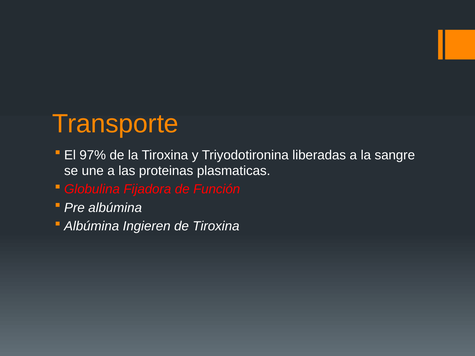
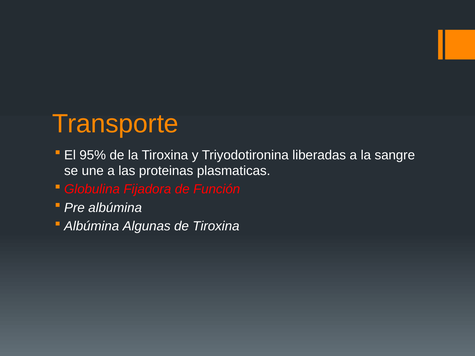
97%: 97% -> 95%
Ingieren: Ingieren -> Algunas
